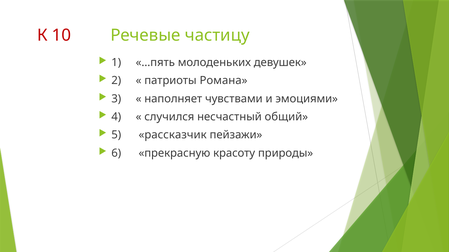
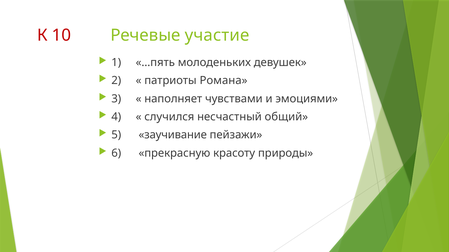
частицу: частицу -> участие
рассказчик: рассказчик -> заучивание
